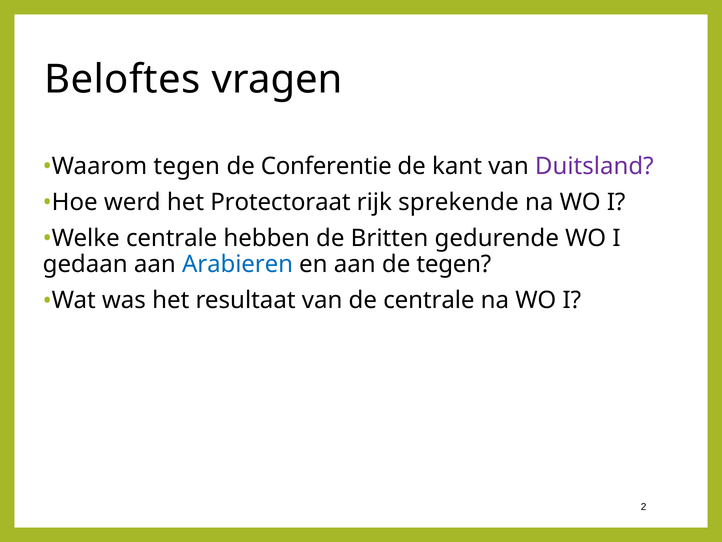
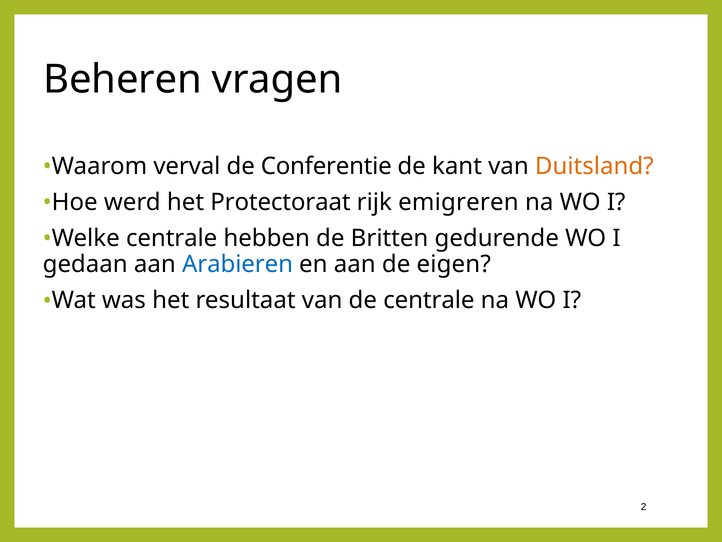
Beloftes: Beloftes -> Beheren
Waarom tegen: tegen -> verval
Duitsland colour: purple -> orange
sprekende: sprekende -> emigreren
de tegen: tegen -> eigen
